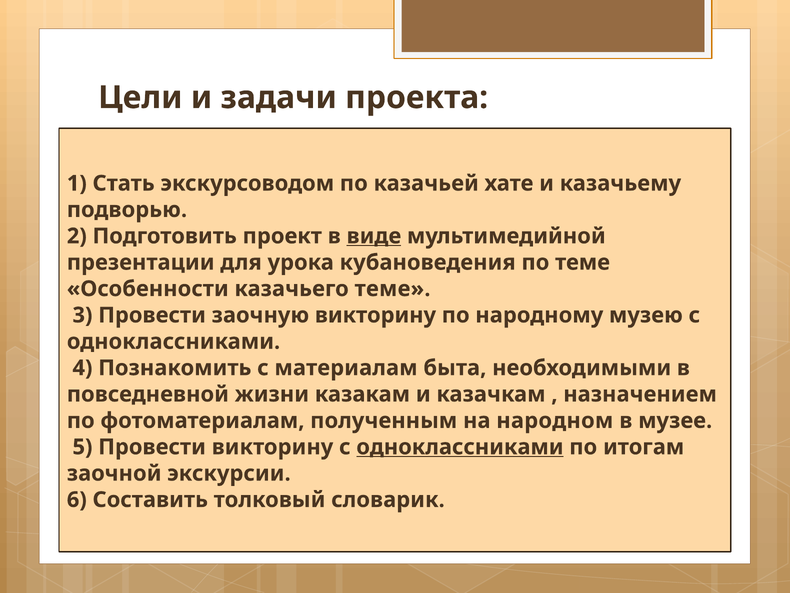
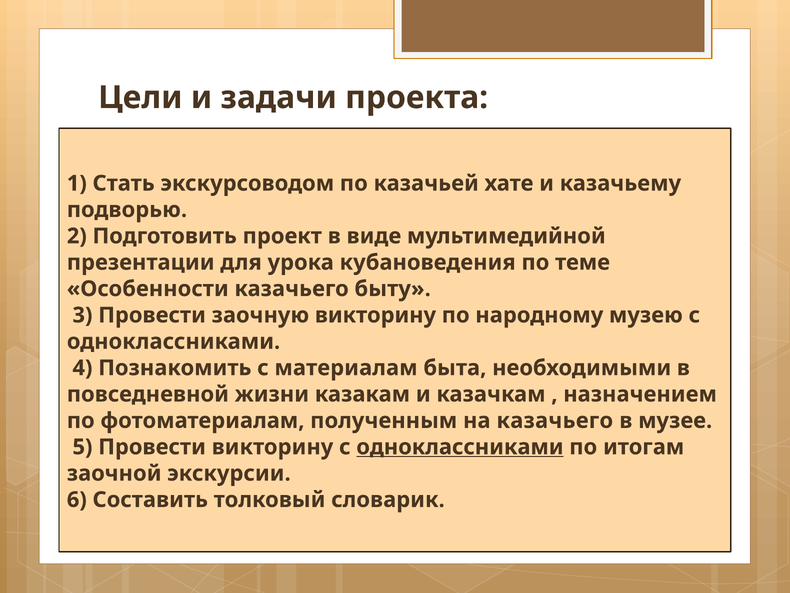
виде underline: present -> none
казачьего теме: теме -> быту
на народном: народном -> казачьего
